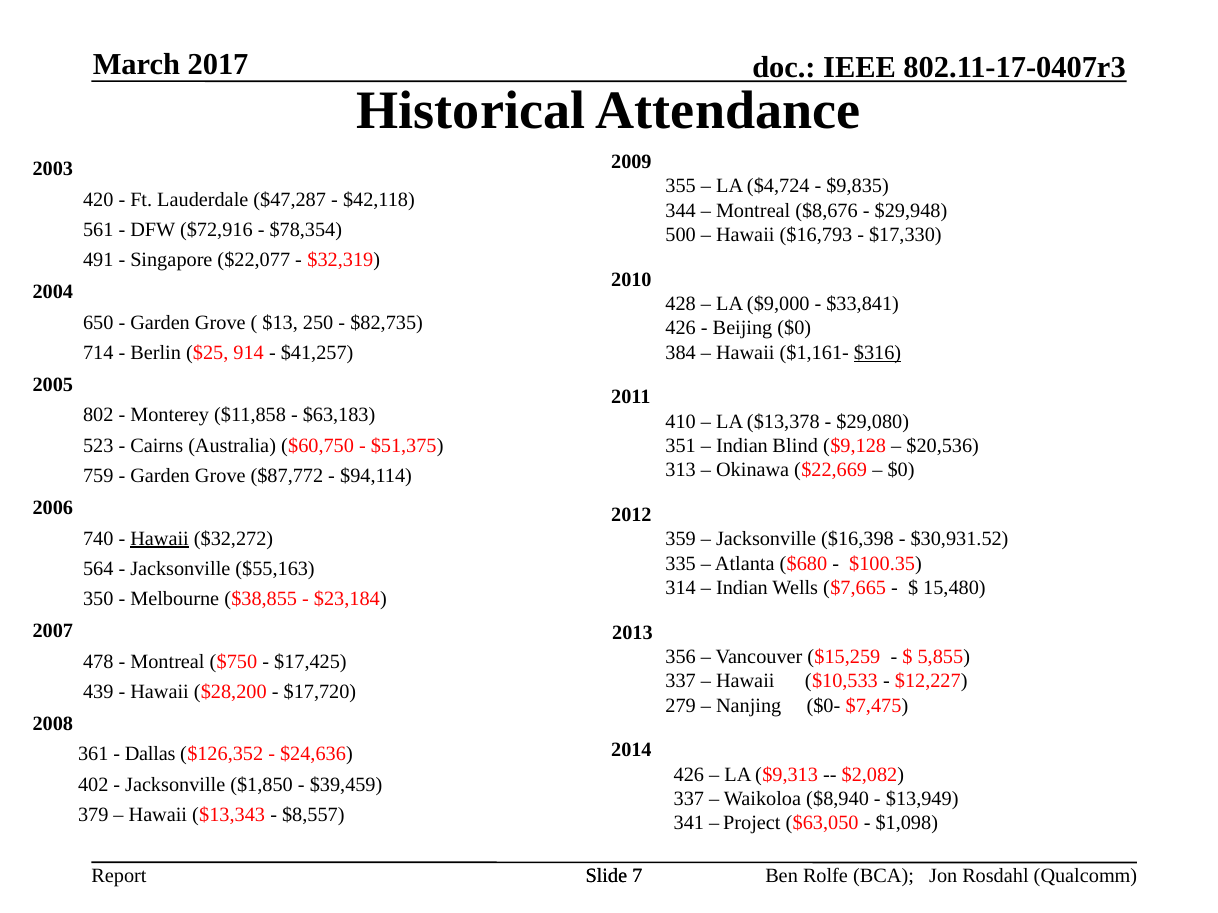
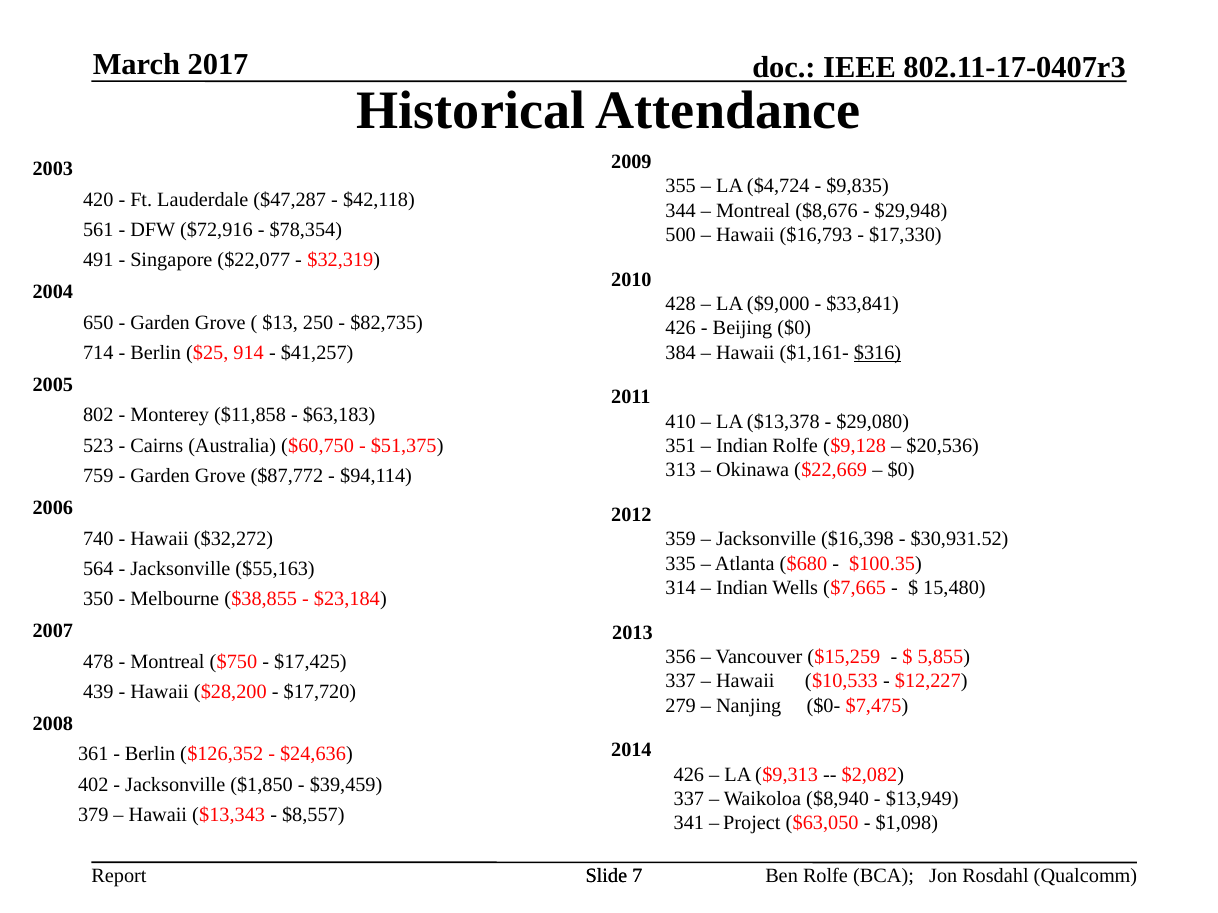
Indian Blind: Blind -> Rolfe
Hawaii at (160, 539) underline: present -> none
Dallas at (150, 755): Dallas -> Berlin
